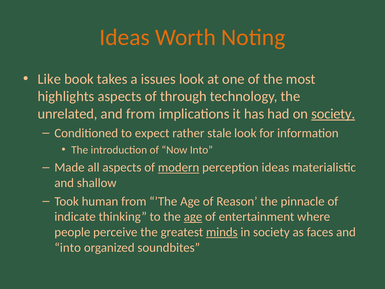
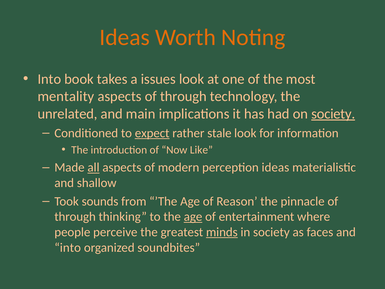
Like at (49, 79): Like -> Into
highlights: highlights -> mentality
and from: from -> main
expect underline: none -> present
Now Into: Into -> Like
all underline: none -> present
modern underline: present -> none
human: human -> sounds
indicate at (75, 217): indicate -> through
